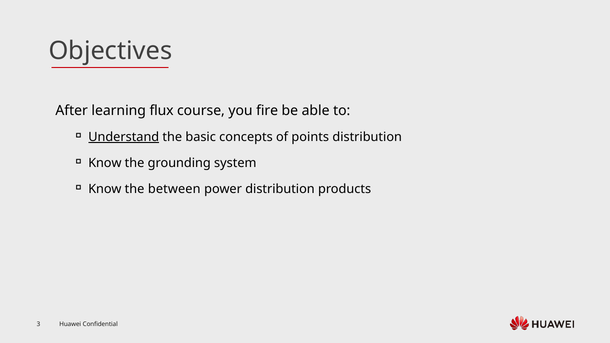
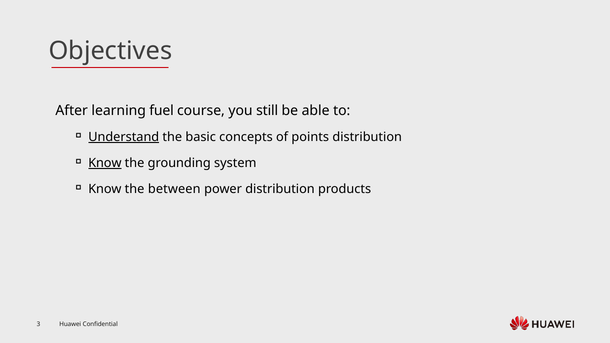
flux: flux -> fuel
fire: fire -> still
Know at (105, 163) underline: none -> present
